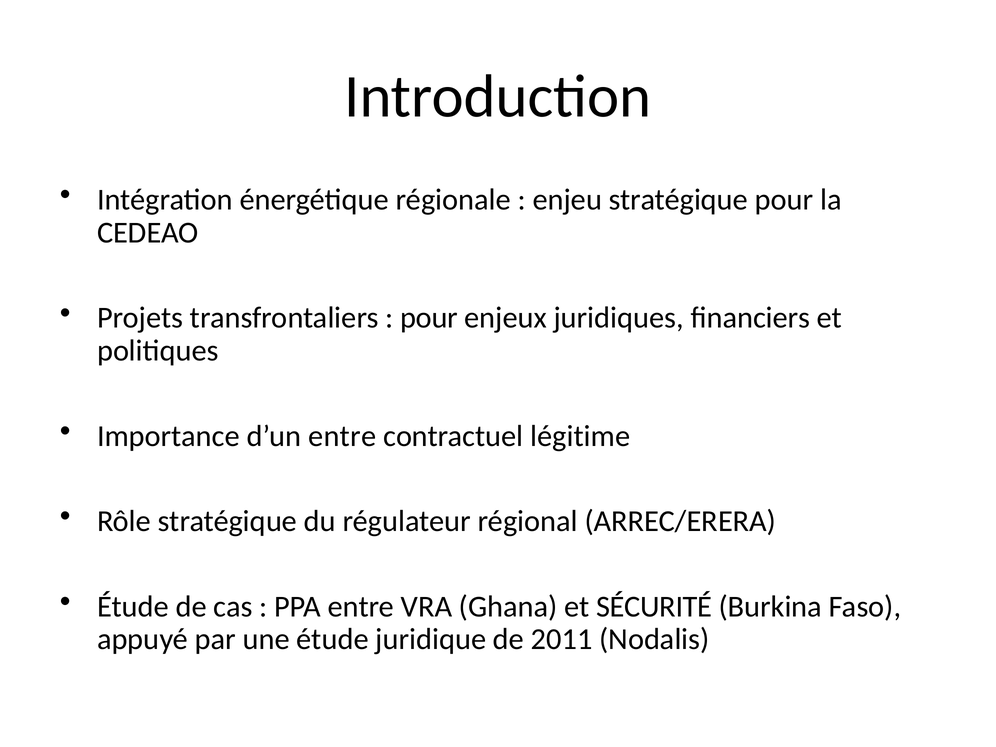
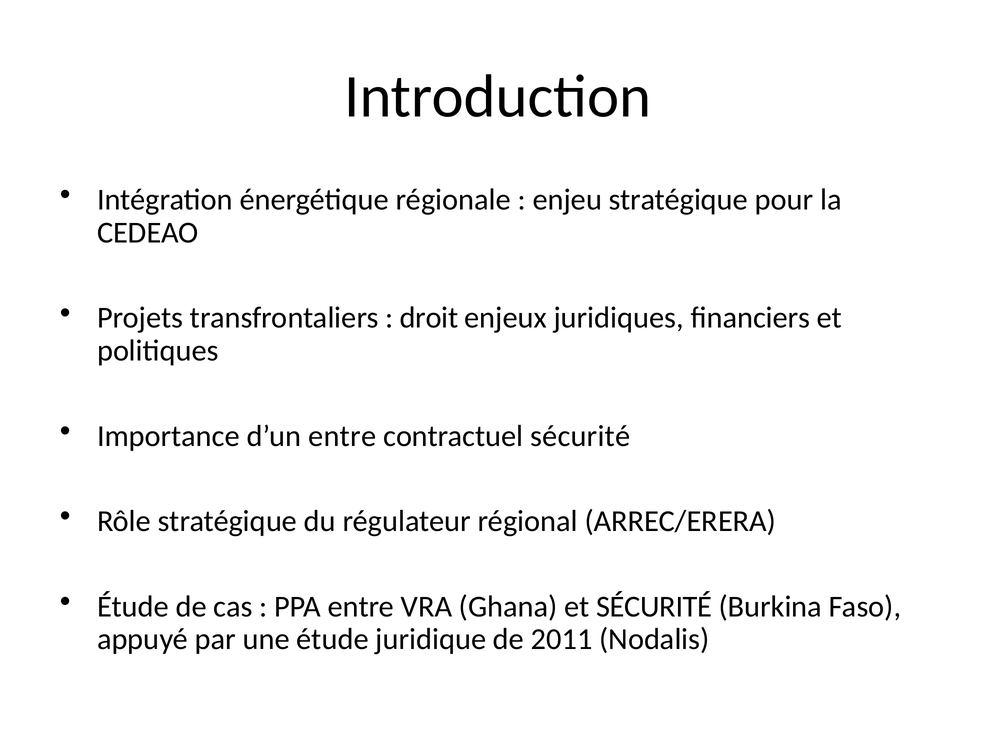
pour at (429, 318): pour -> droit
contractuel légitime: légitime -> sécurité
